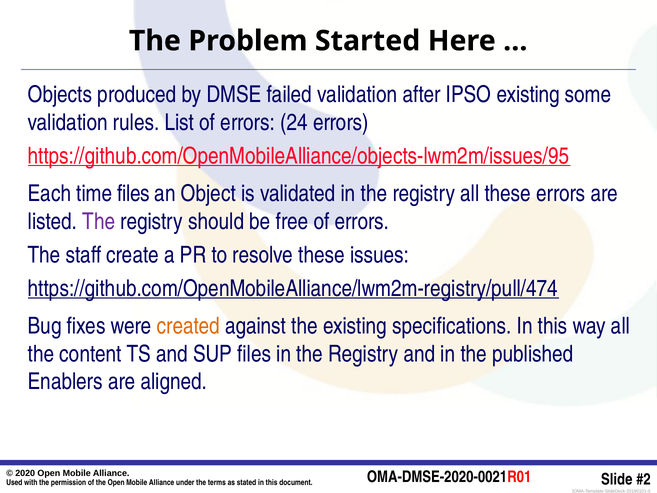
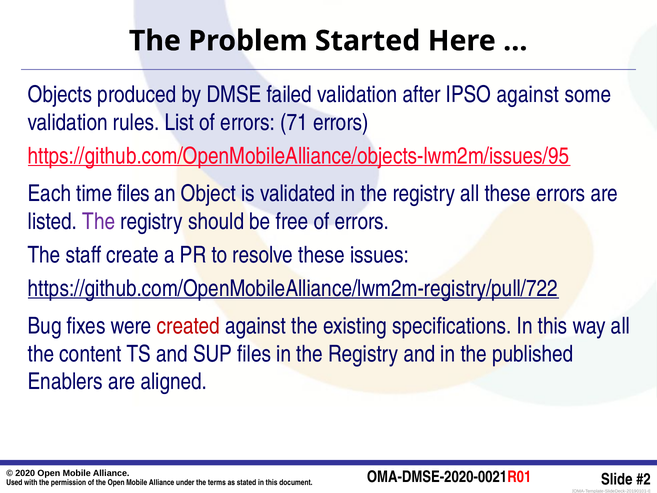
IPSO existing: existing -> against
24: 24 -> 71
https://github.com/OpenMobileAlliance/lwm2m-registry/pull/474: https://github.com/OpenMobileAlliance/lwm2m-registry/pull/474 -> https://github.com/OpenMobileAlliance/lwm2m-registry/pull/722
created colour: orange -> red
